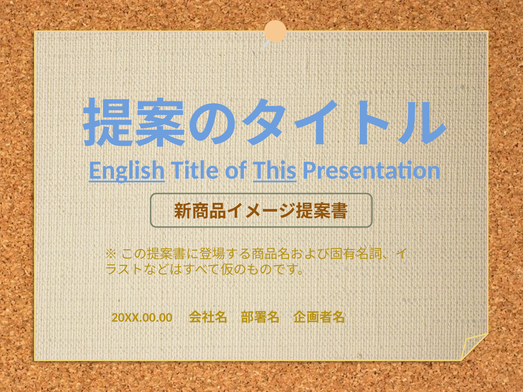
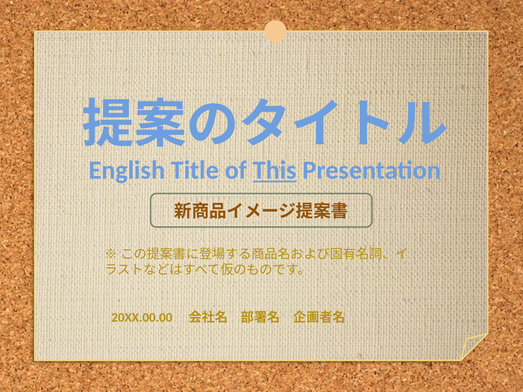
English underline: present -> none
